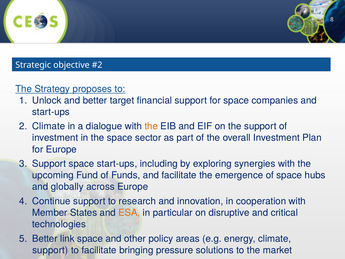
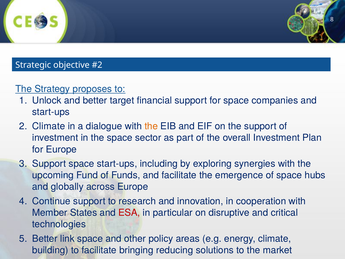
ESA colour: orange -> red
support at (50, 250): support -> building
pressure: pressure -> reducing
